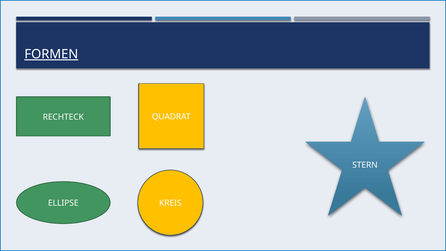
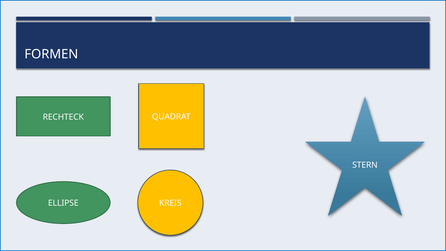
FORMEN underline: present -> none
